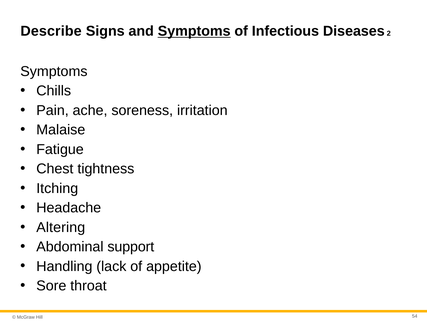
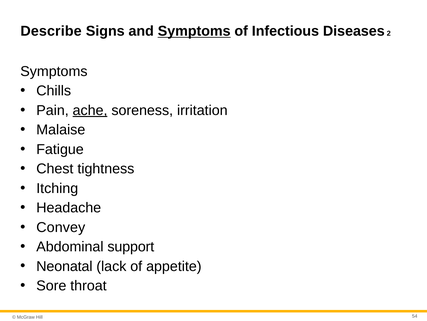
ache underline: none -> present
Altering: Altering -> Convey
Handling: Handling -> Neonatal
